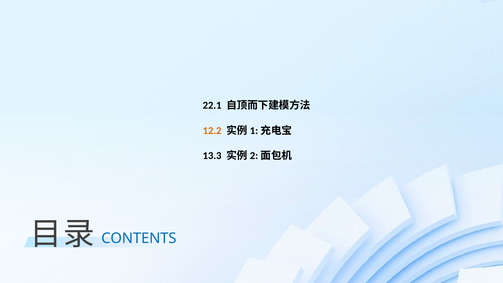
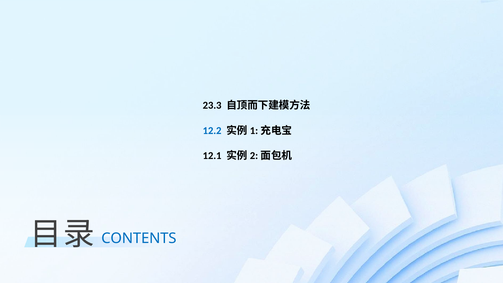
22.1: 22.1 -> 23.3
12.2 colour: orange -> blue
13.3: 13.3 -> 12.1
